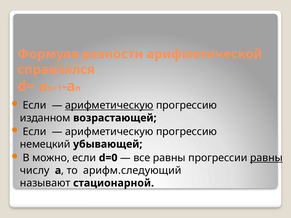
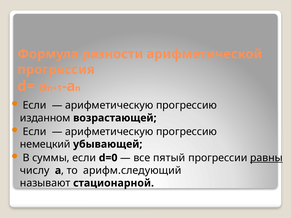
справлялся: справлялся -> прогрессия
арифметическую at (109, 105) underline: present -> none
можно: можно -> суммы
все равны: равны -> пятый
